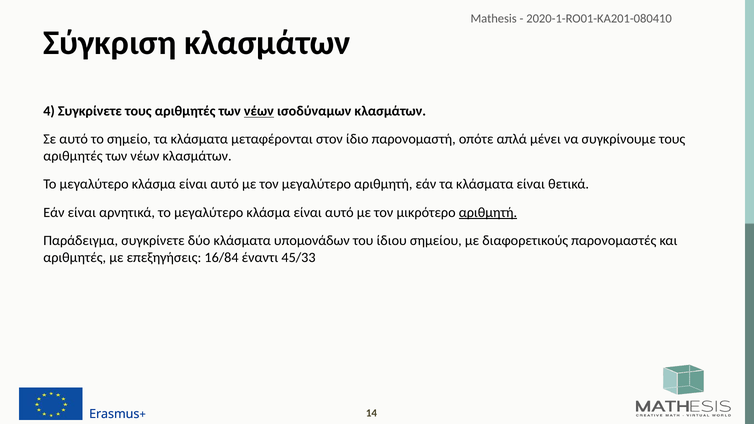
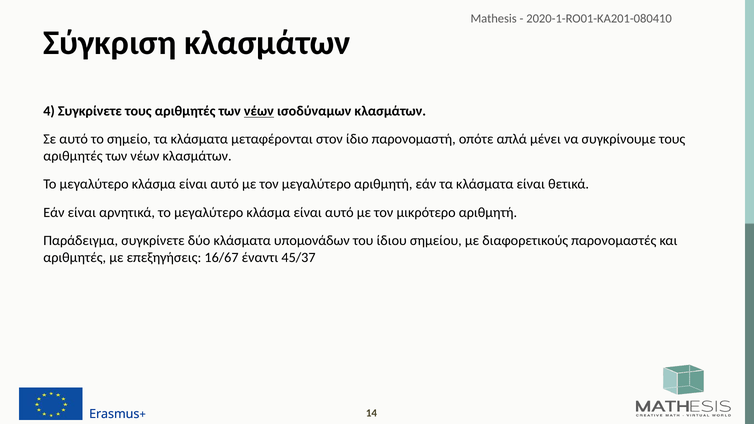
αριθμητή at (488, 212) underline: present -> none
16/84: 16/84 -> 16/67
45/33: 45/33 -> 45/37
